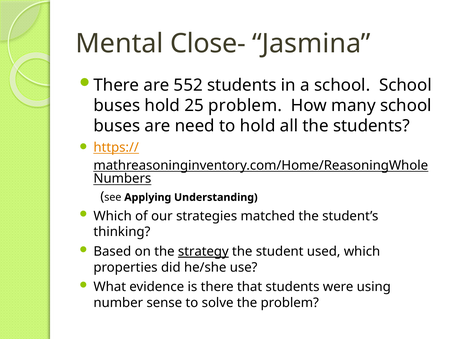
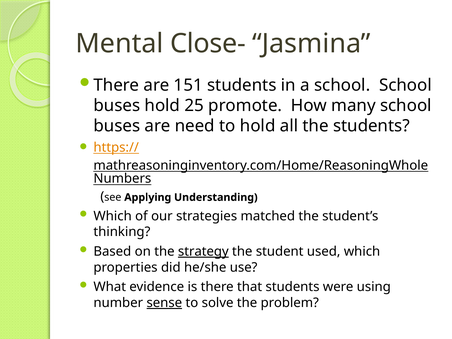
552: 552 -> 151
25 problem: problem -> promote
sense underline: none -> present
